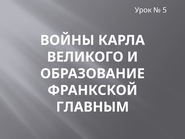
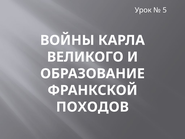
ГЛАВНЫМ: ГЛАВНЫМ -> ПОХОДОВ
